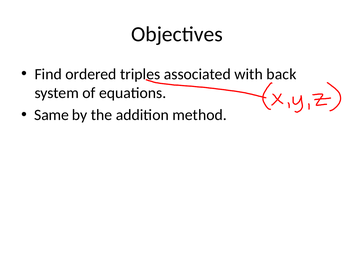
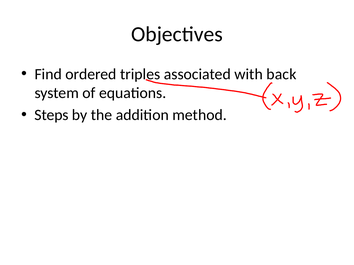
Same: Same -> Steps
